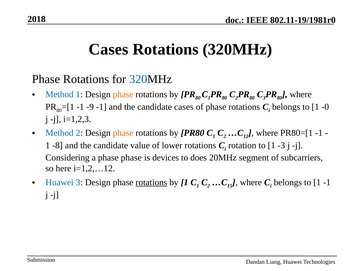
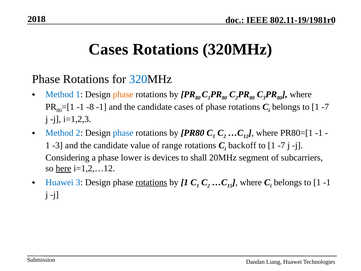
-9: -9 -> -8
belongs to 1 -0: -0 -> -7
phase at (123, 133) colour: orange -> blue
-8: -8 -> -3
lower: lower -> range
rotation: rotation -> backoff
-3 at (281, 145): -3 -> -7
phase phase: phase -> lower
does: does -> shall
here underline: none -> present
